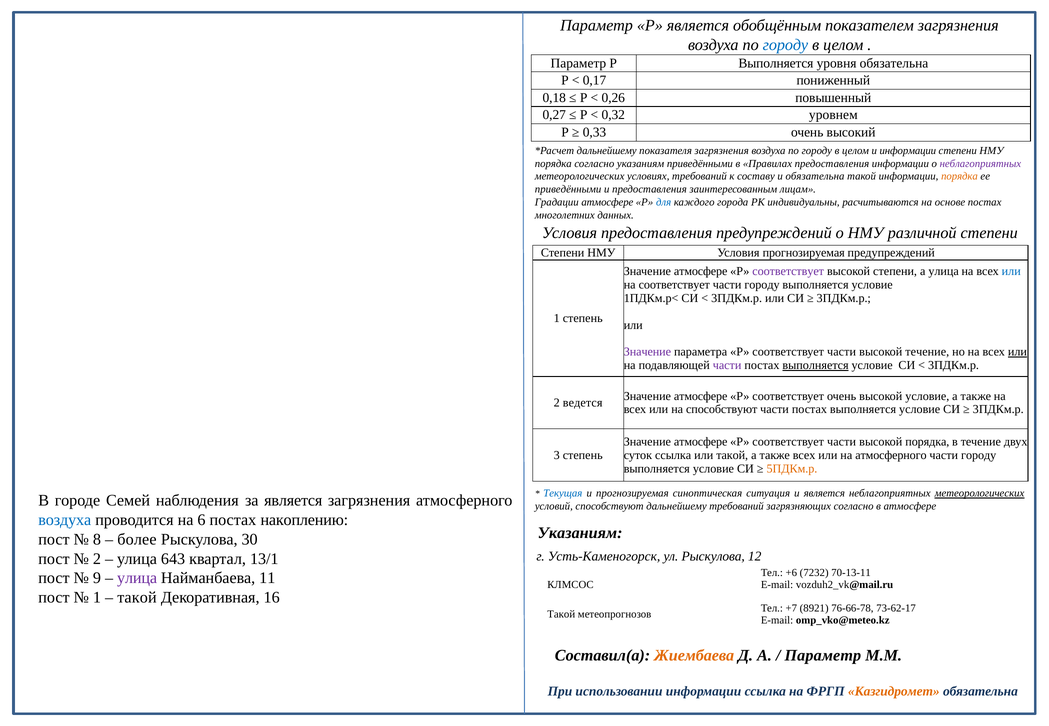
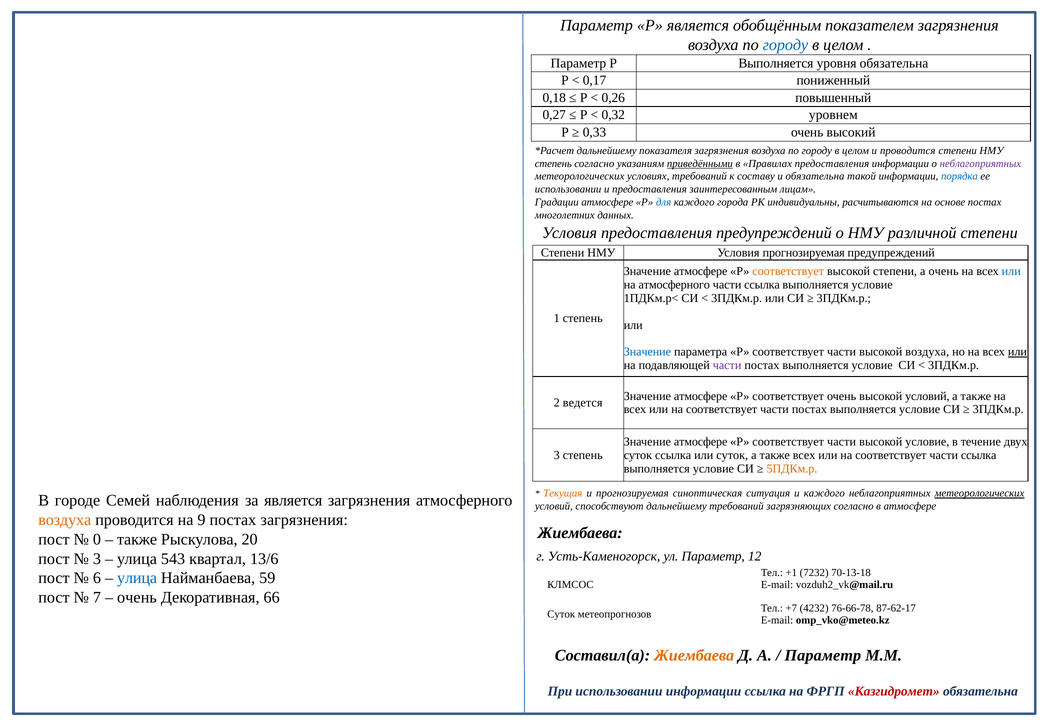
и информации: информации -> проводится
порядка at (553, 164): порядка -> степень
приведёнными at (700, 164) underline: none -> present
порядка at (959, 176) colour: orange -> blue
приведёнными at (568, 189): приведёнными -> использовании
соответствует at (788, 271) colour: purple -> orange
а улица: улица -> очень
на соответствует: соответствует -> атмосферного
городу at (762, 285): городу -> ссылка
Значение at (647, 352) colour: purple -> blue
высокой течение: течение -> воздуха
выполняется at (816, 365) underline: present -> none
высокой условие: условие -> условий
способствуют at (722, 410): способствуют -> соответствует
высокой порядка: порядка -> условие
или такой: такой -> суток
атмосферного at (891, 455): атмосферного -> соответствует
городу at (979, 455): городу -> ссылка
Текущая colour: blue -> orange
и является: является -> каждого
воздуха at (65, 520) colour: blue -> orange
6: 6 -> 9
постах накоплению: накоплению -> загрязнения
Указаниям at (580, 533): Указаниям -> Жиембаева
8: 8 -> 0
более at (137, 540): более -> также
30: 30 -> 20
ул Рыскулова: Рыскулова -> Параметр
2 at (97, 559): 2 -> 3
643: 643 -> 543
13/1: 13/1 -> 13/6
+6: +6 -> +1
70-13-11: 70-13-11 -> 70-13-18
9: 9 -> 6
улица at (137, 578) colour: purple -> blue
11: 11 -> 59
1 at (97, 598): 1 -> 7
такой at (137, 598): такой -> очень
16: 16 -> 66
8921: 8921 -> 4232
73-62-17: 73-62-17 -> 87-62-17
Такой at (561, 615): Такой -> Суток
Казгидромет colour: orange -> red
